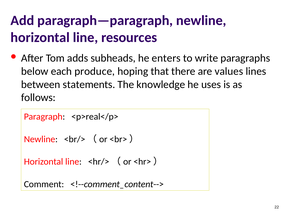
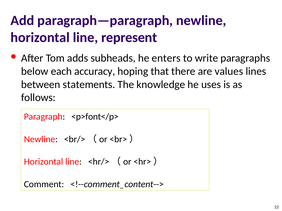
resources: resources -> represent
produce: produce -> accuracy
<p>real</p>: <p>real</p> -> <p>font</p>
